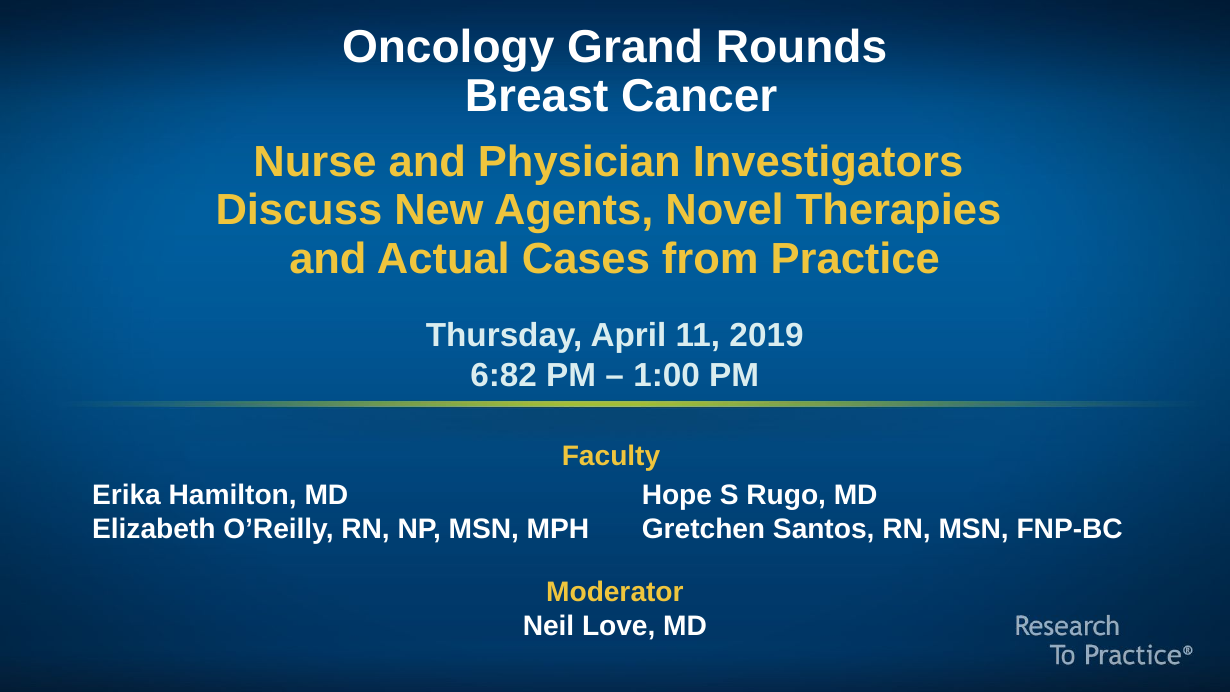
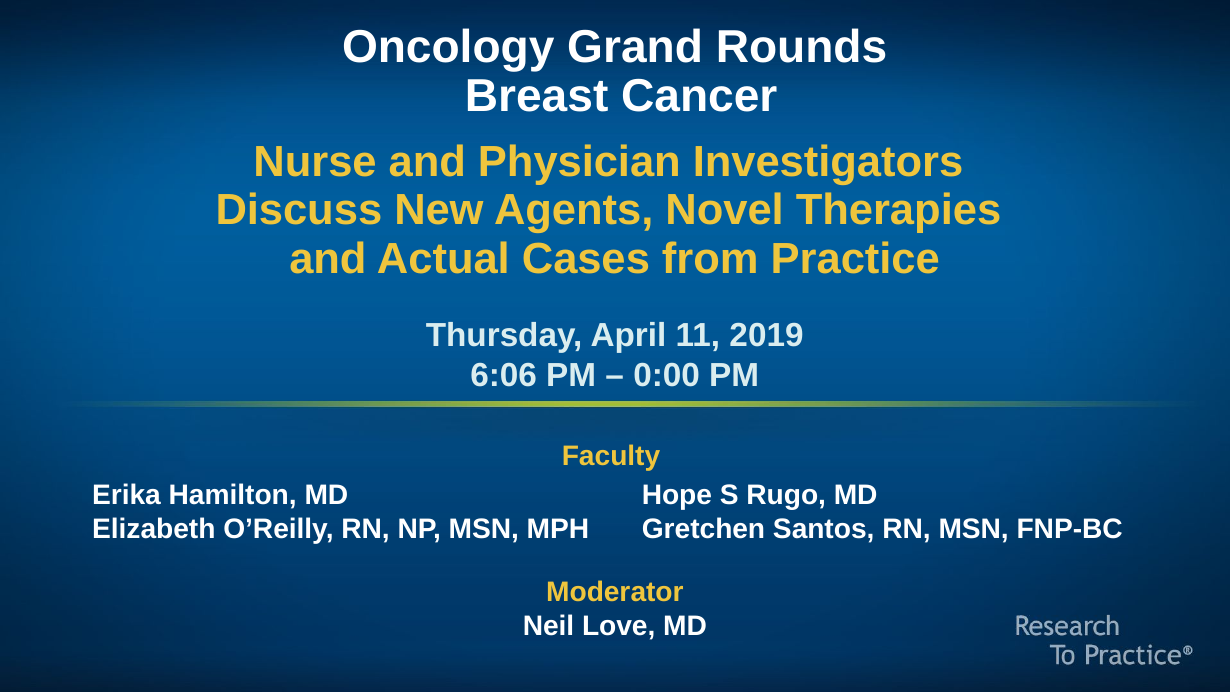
6:82: 6:82 -> 6:06
1:00: 1:00 -> 0:00
